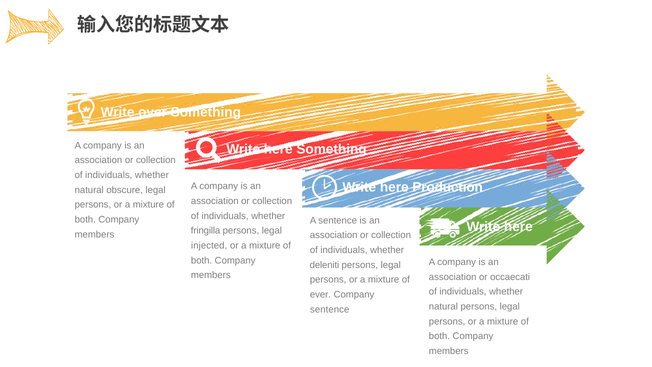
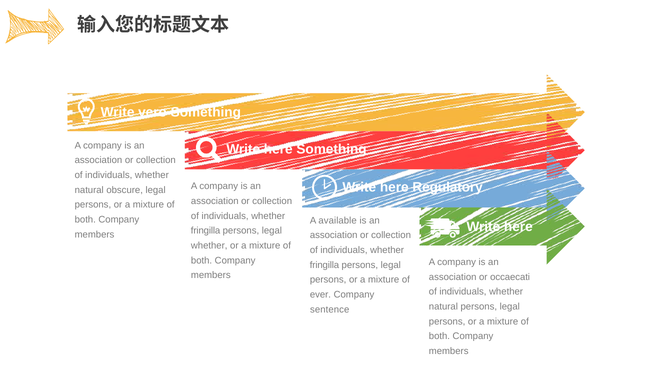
over: over -> vero
Production: Production -> Regulatory
A sentence: sentence -> available
injected at (209, 245): injected -> whether
deleniti at (324, 265): deleniti -> fringilla
